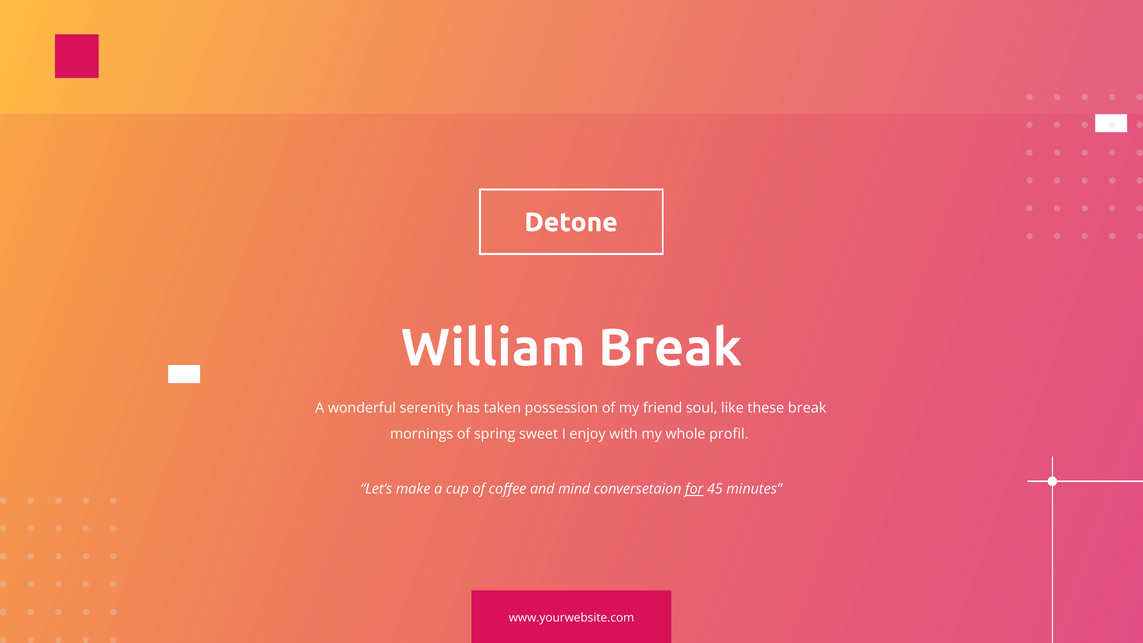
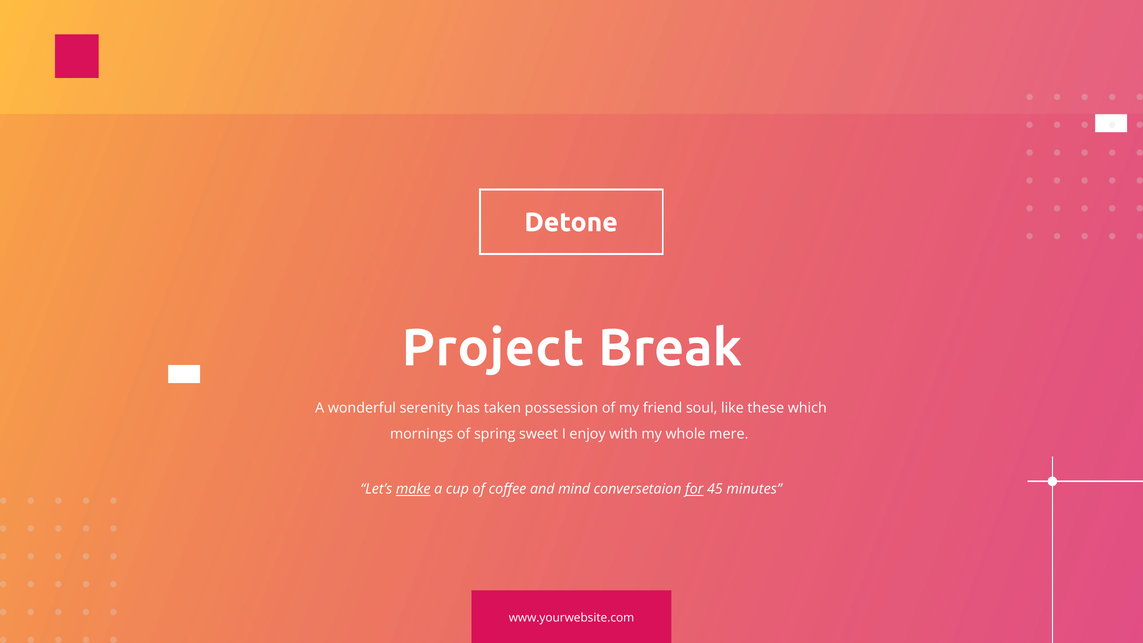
William: William -> Project
these break: break -> which
profil: profil -> mere
make underline: none -> present
